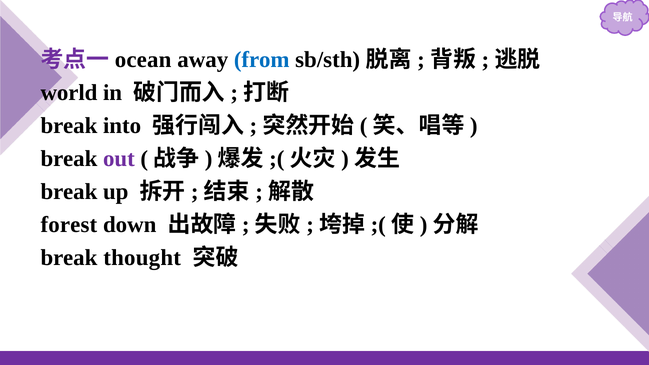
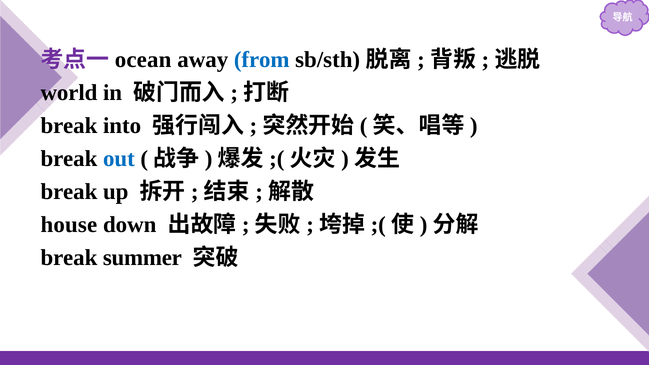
out colour: purple -> blue
forest: forest -> house
thought: thought -> summer
